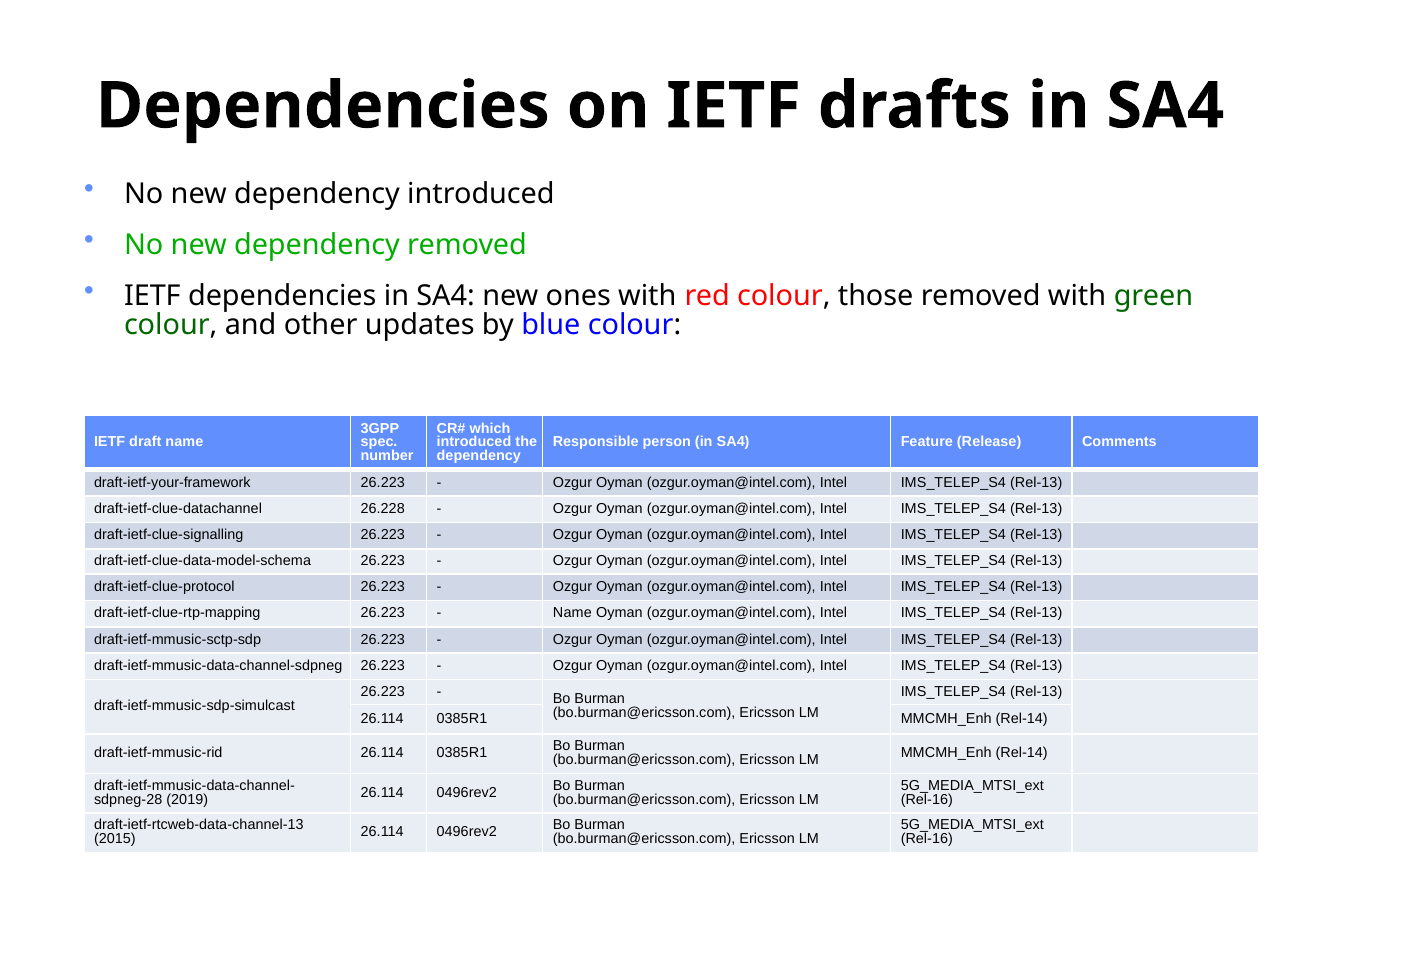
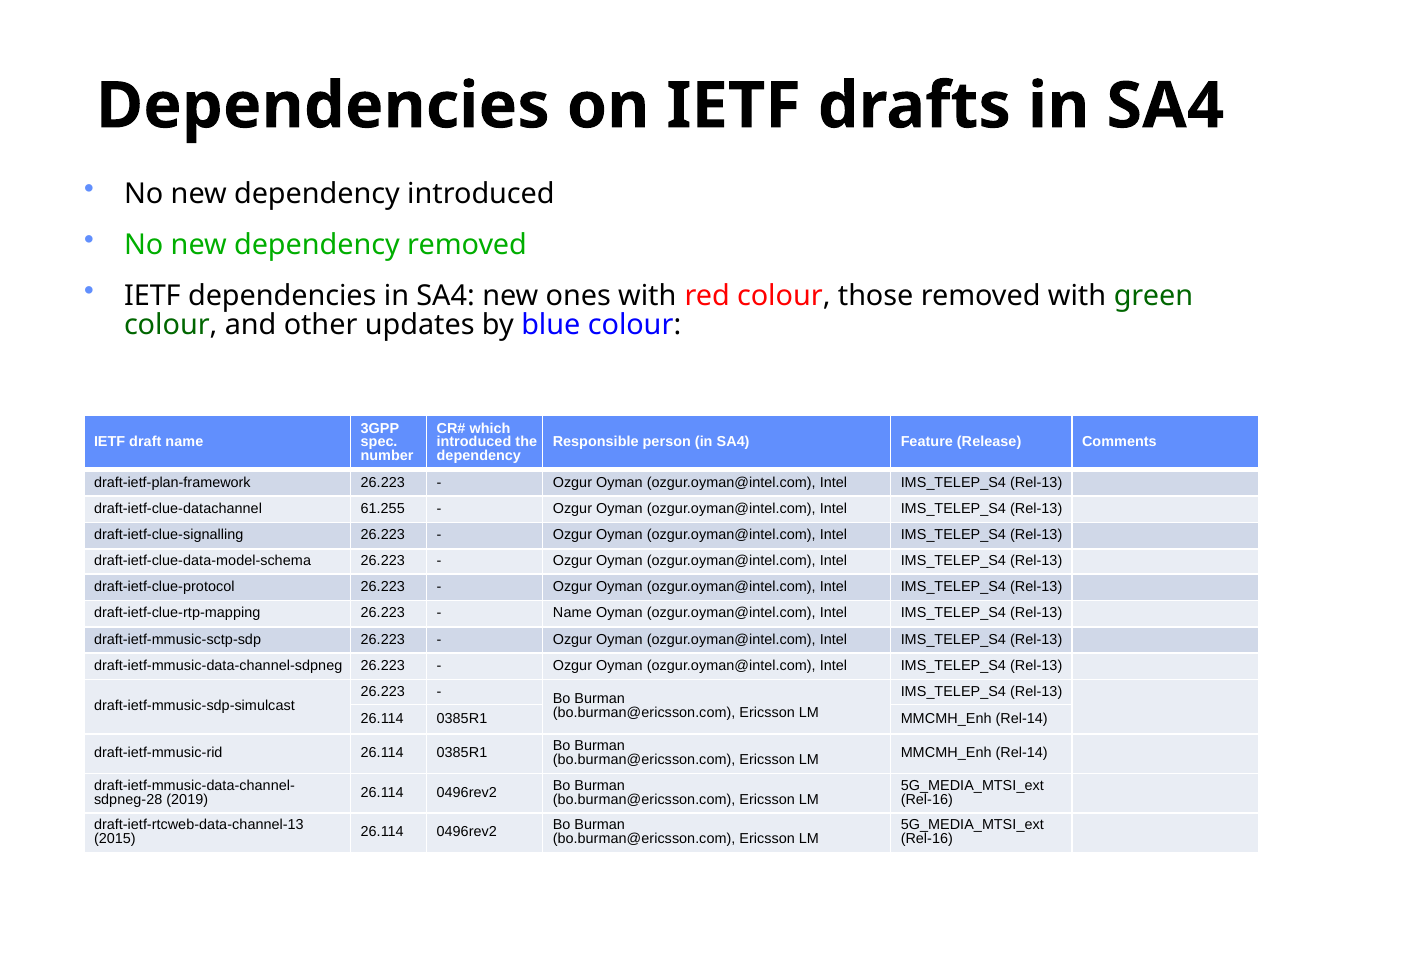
draft-ietf-your-framework: draft-ietf-your-framework -> draft-ietf-plan-framework
26.228: 26.228 -> 61.255
